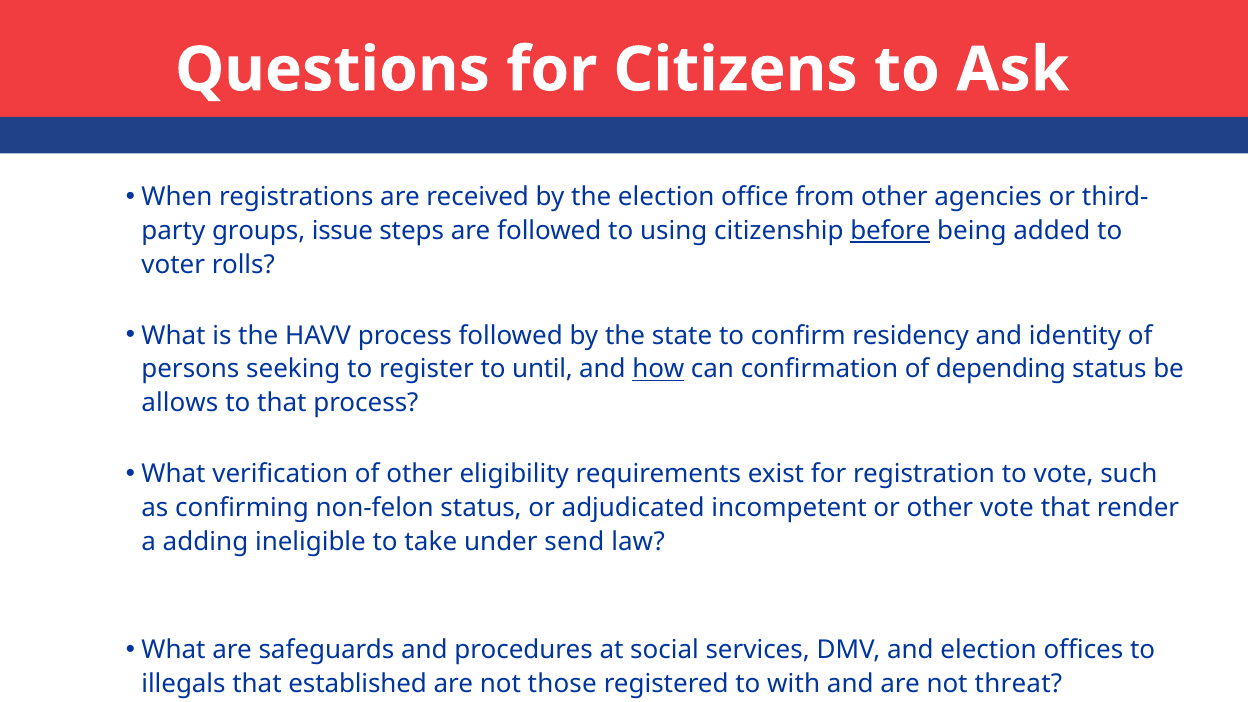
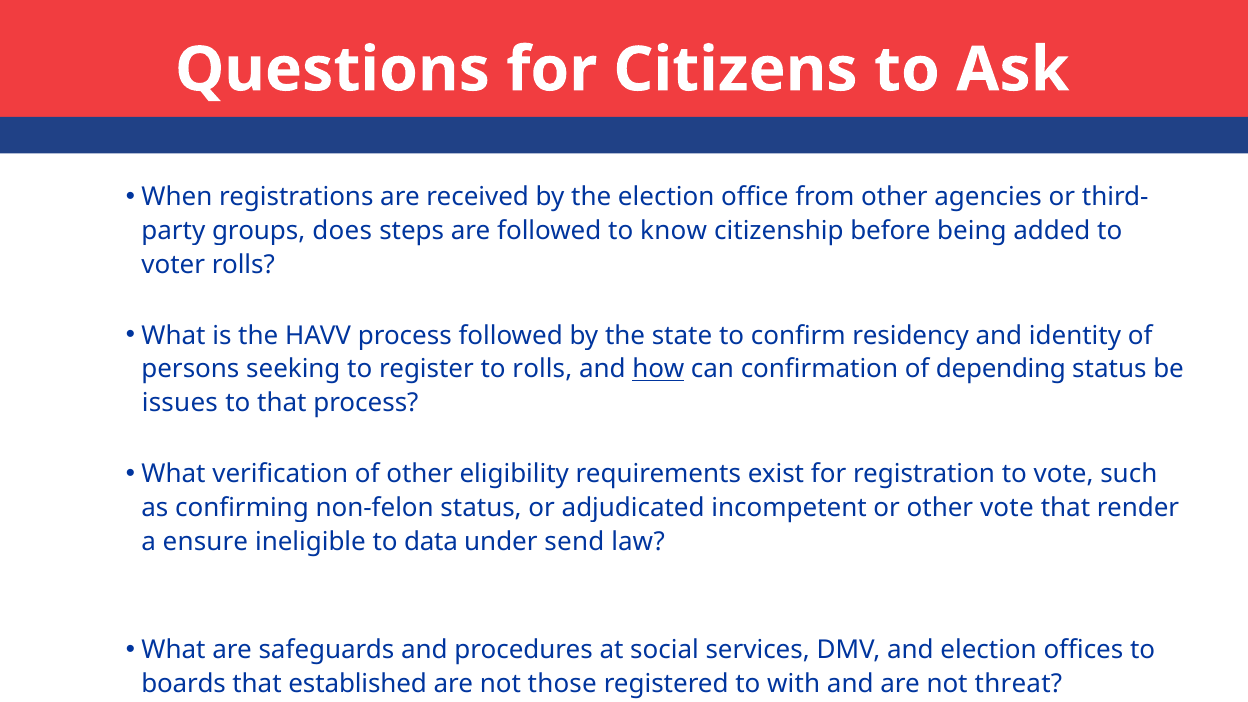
issue: issue -> does
using: using -> know
before underline: present -> none
to until: until -> rolls
allows: allows -> issues
adding: adding -> ensure
take: take -> data
illegals: illegals -> boards
